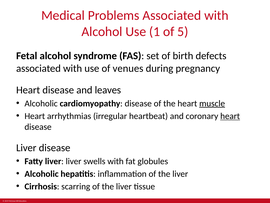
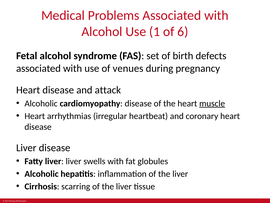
5: 5 -> 6
leaves: leaves -> attack
heart at (230, 116) underline: present -> none
